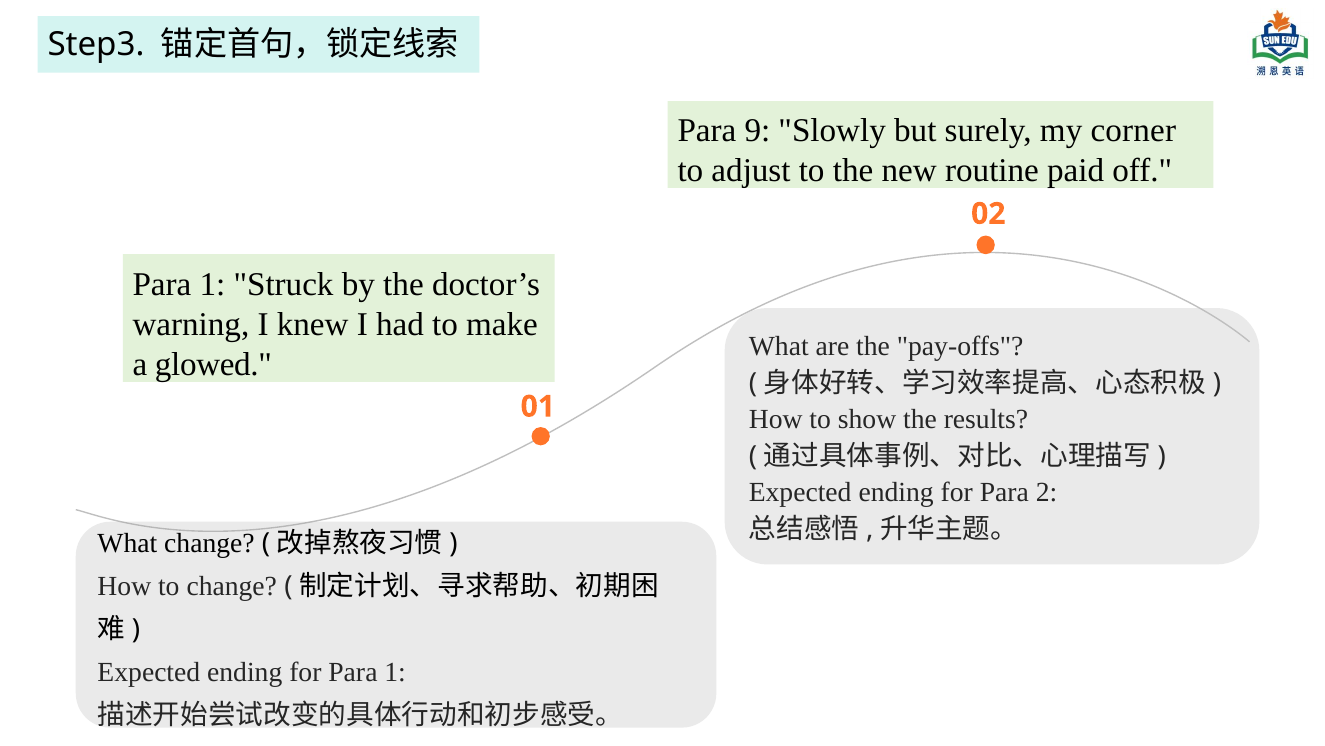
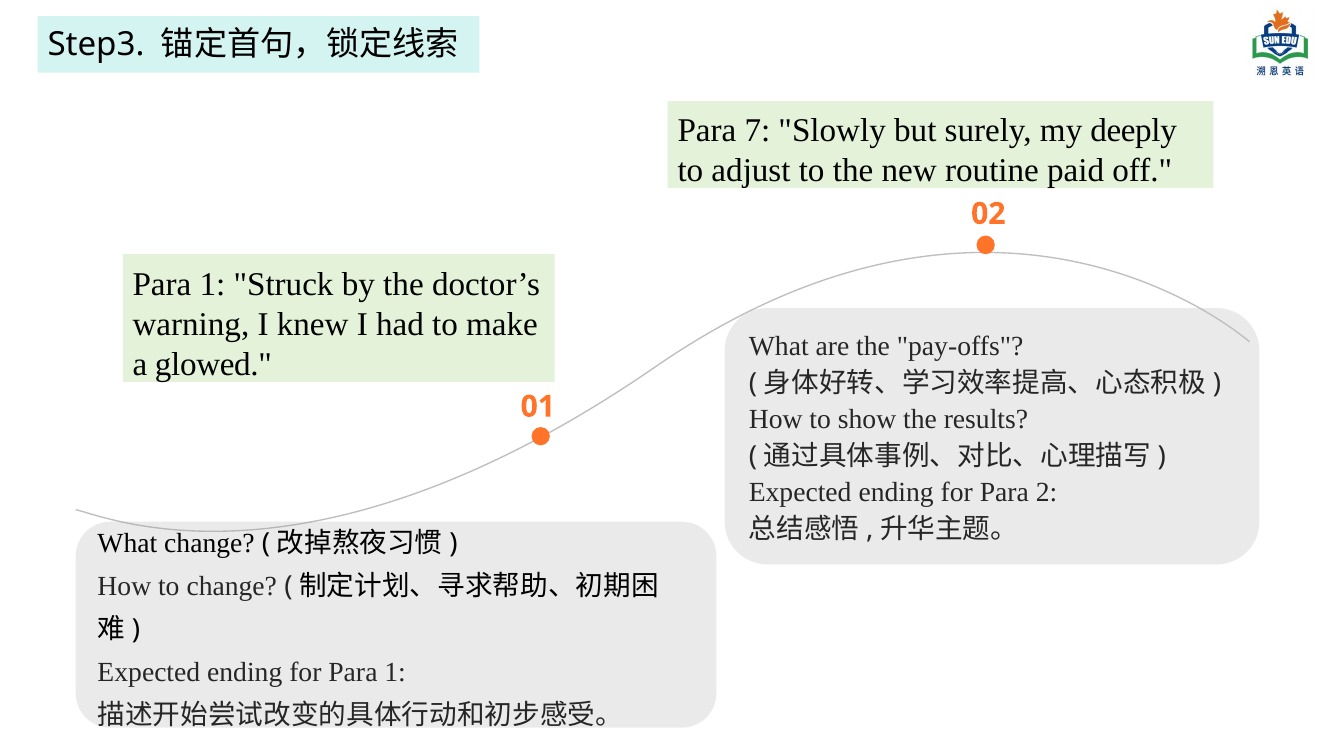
9: 9 -> 7
corner: corner -> deeply
